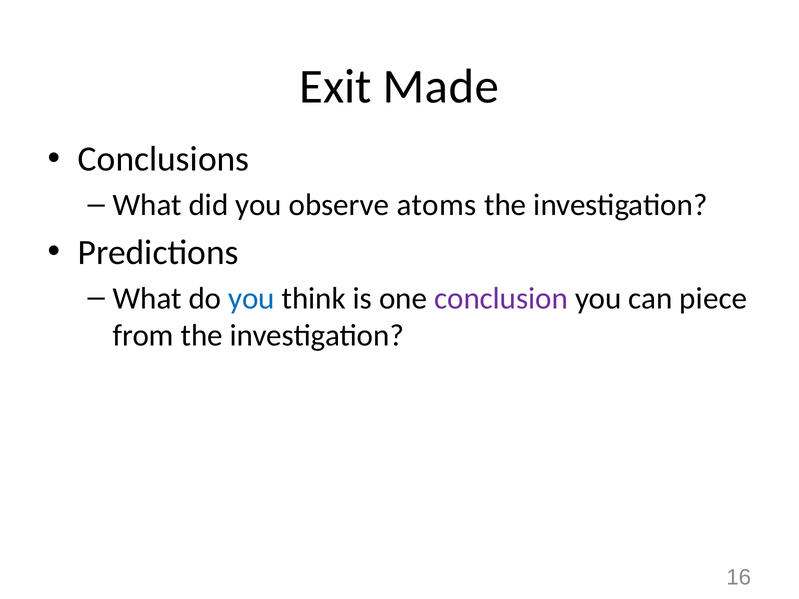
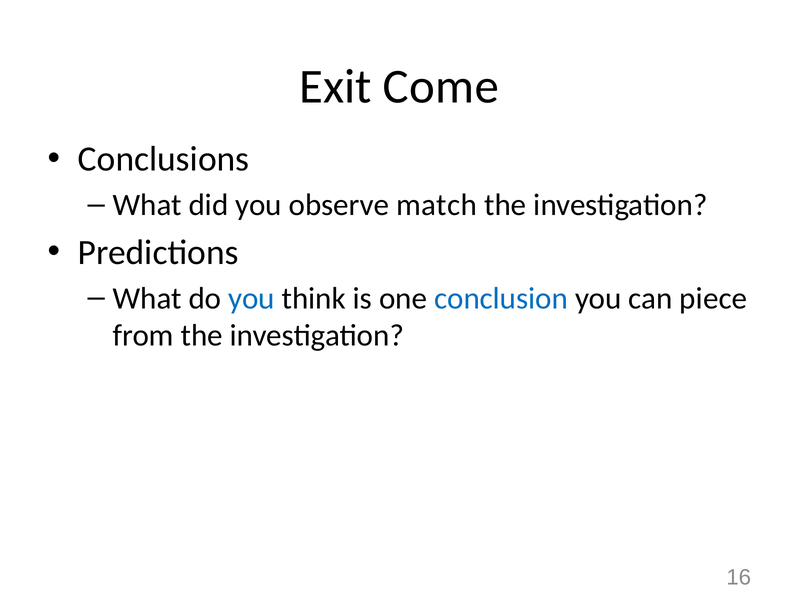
Made: Made -> Come
atoms: atoms -> match
conclusion colour: purple -> blue
